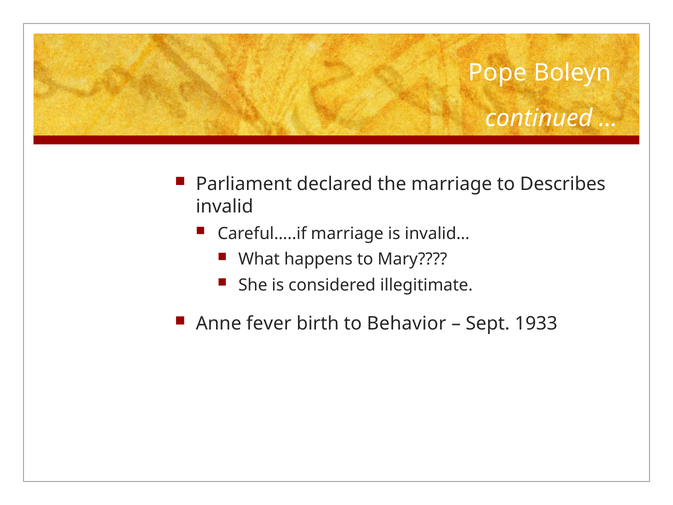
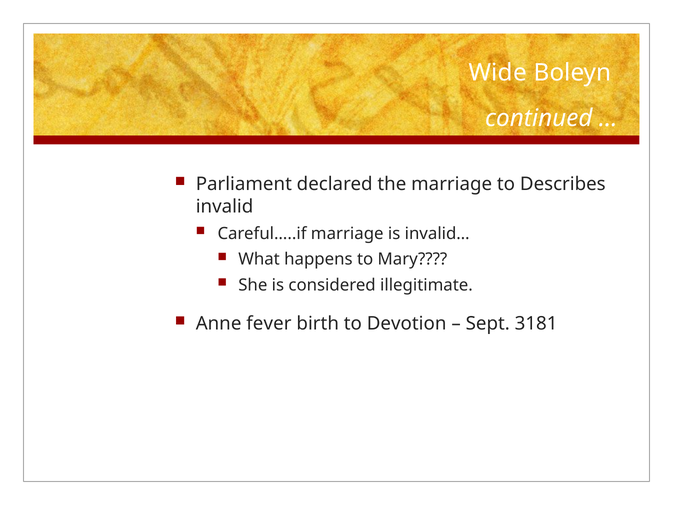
Pope: Pope -> Wide
Behavior: Behavior -> Devotion
1933: 1933 -> 3181
